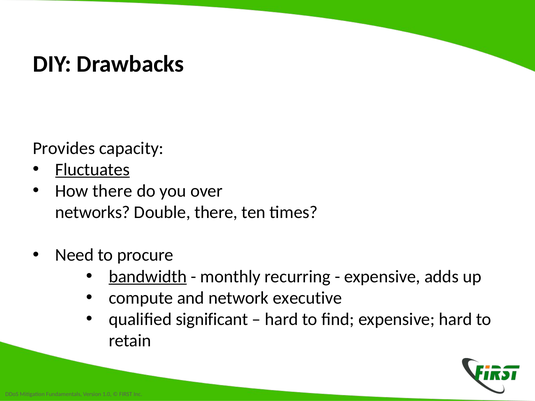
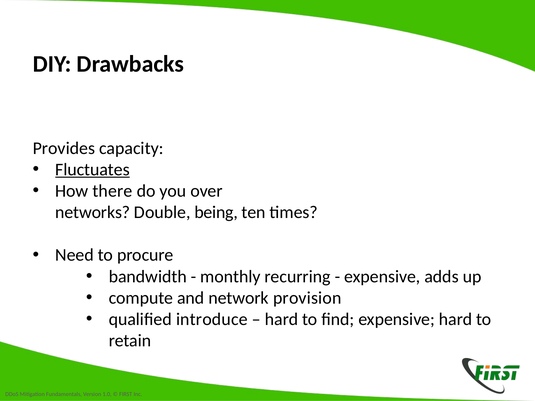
Double there: there -> being
bandwidth underline: present -> none
executive: executive -> provision
significant: significant -> introduce
